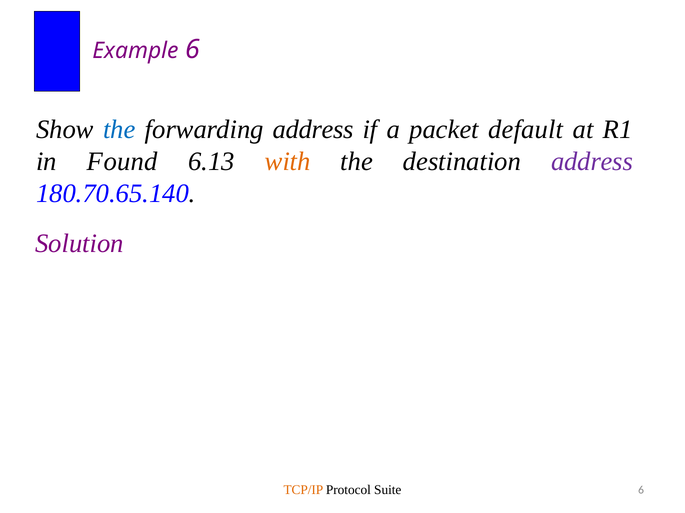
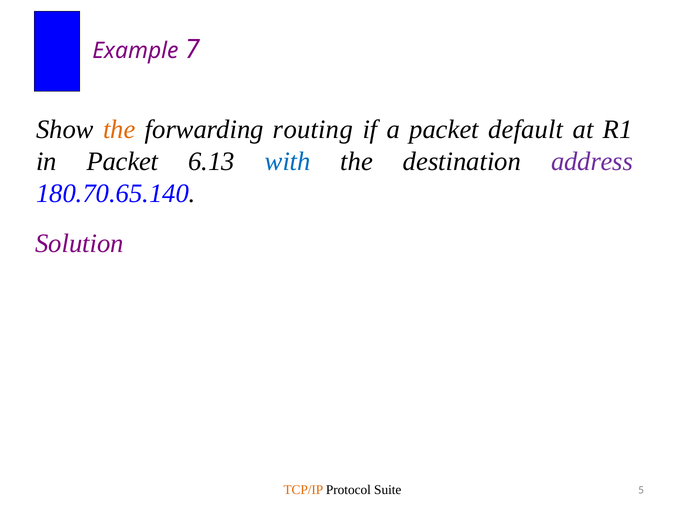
Example 6: 6 -> 7
the at (119, 130) colour: blue -> orange
forwarding address: address -> routing
in Found: Found -> Packet
with colour: orange -> blue
Suite 6: 6 -> 5
